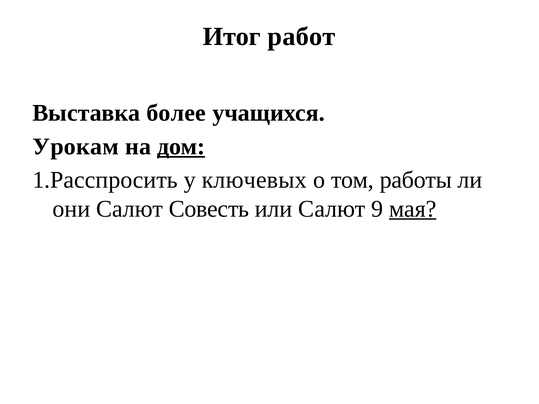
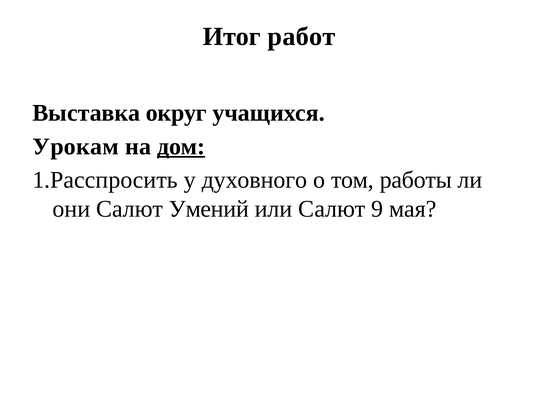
более: более -> округ
ключевых: ключевых -> духовного
Совесть: Совесть -> Умений
мая underline: present -> none
